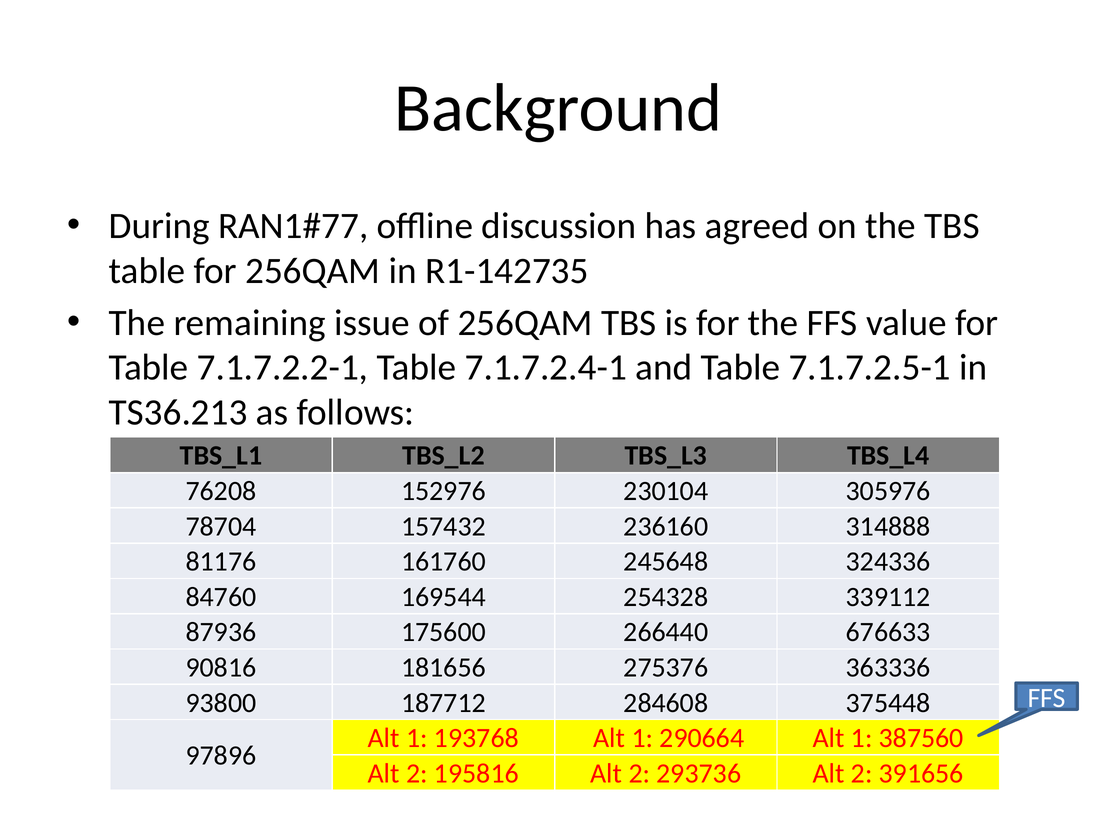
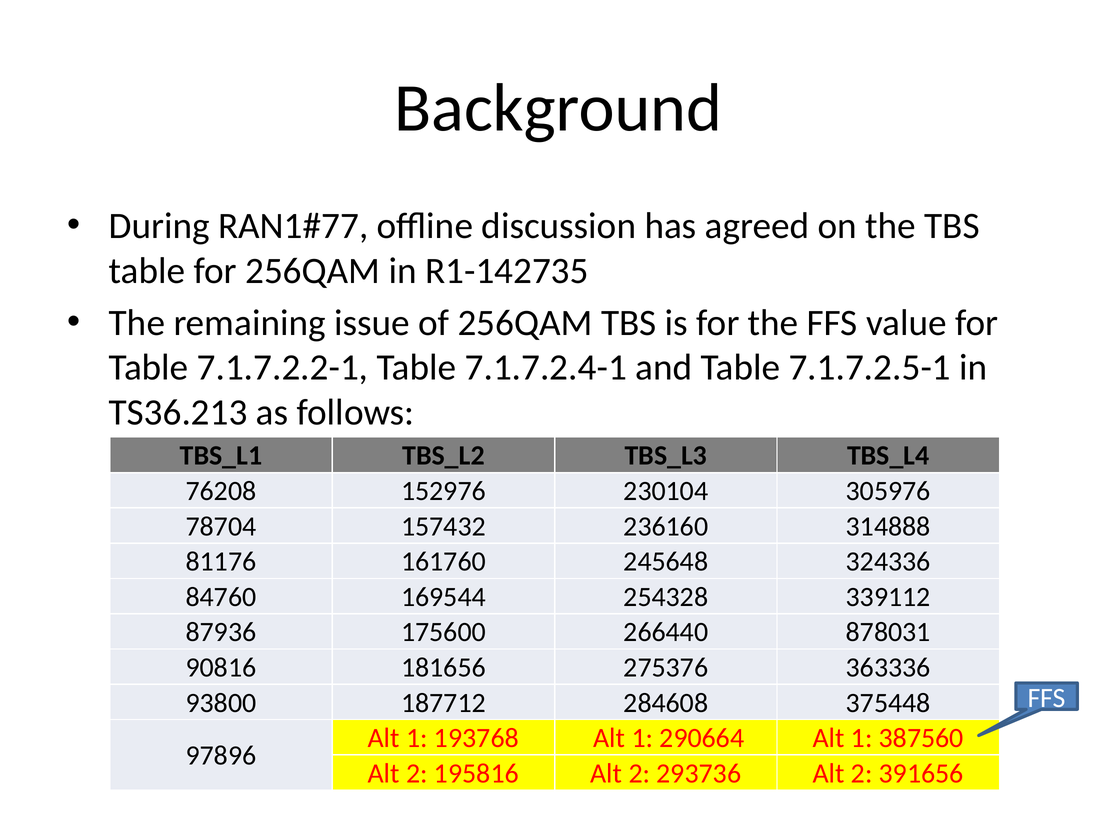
676633: 676633 -> 878031
